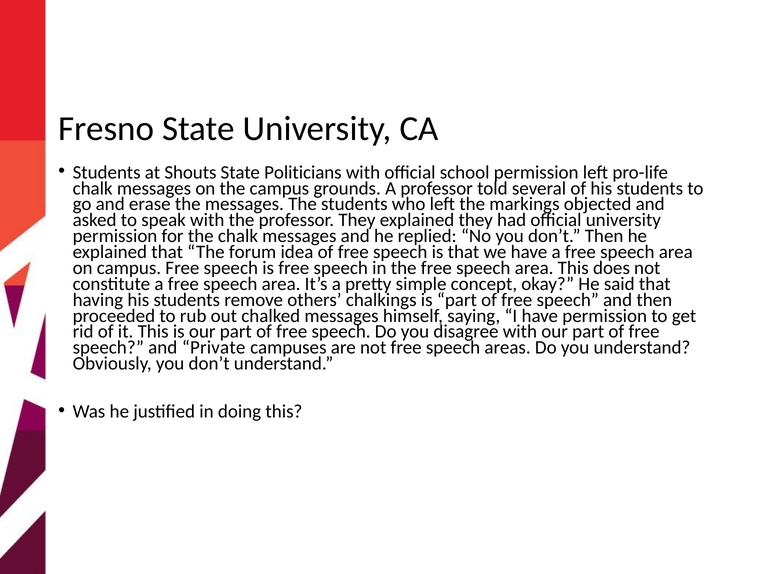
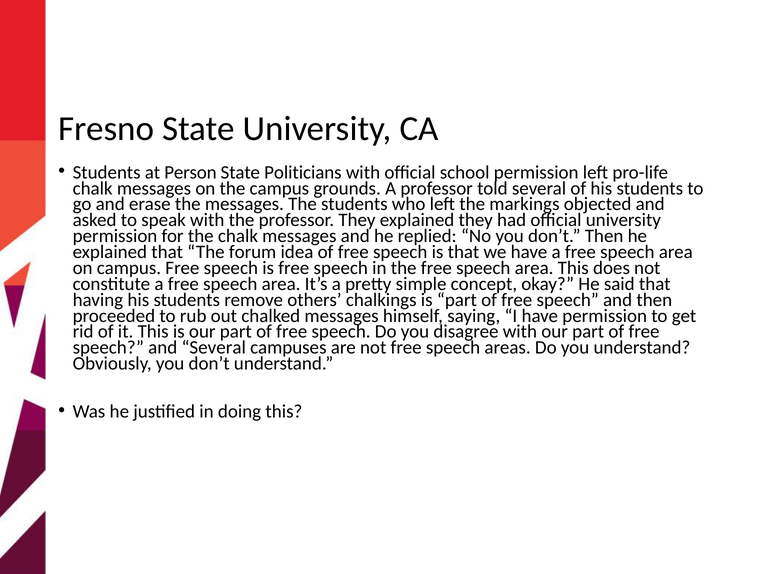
Shouts: Shouts -> Person
and Private: Private -> Several
